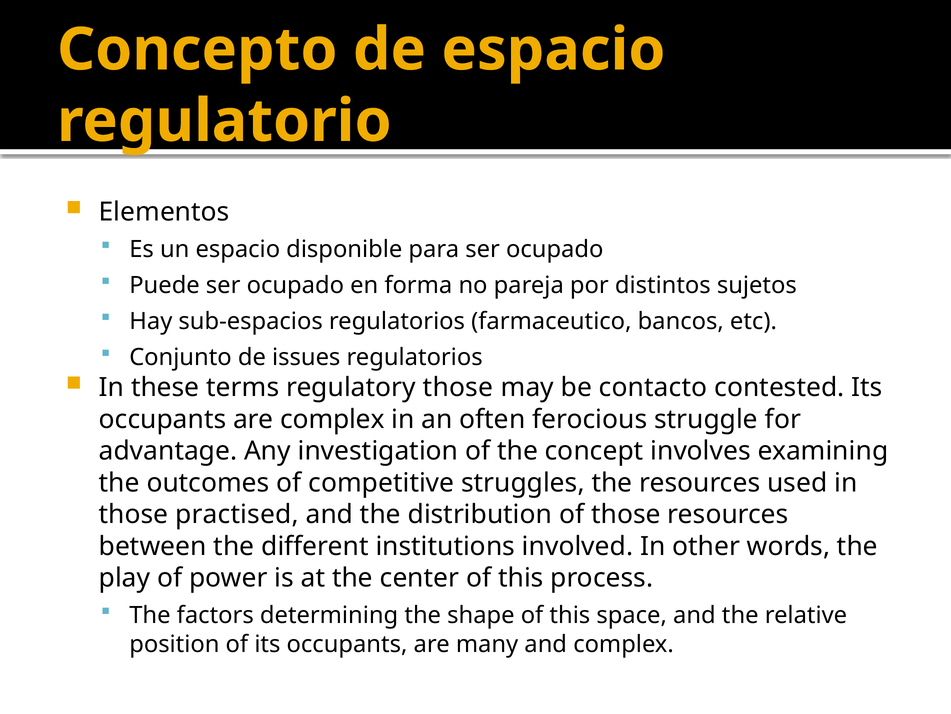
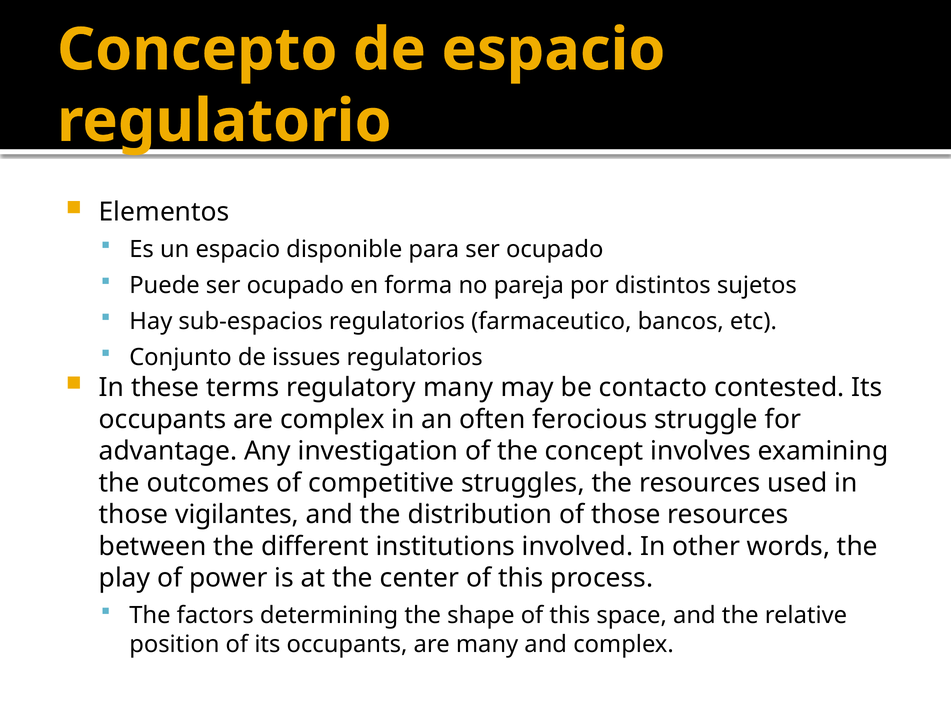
regulatory those: those -> many
practised: practised -> vigilantes
